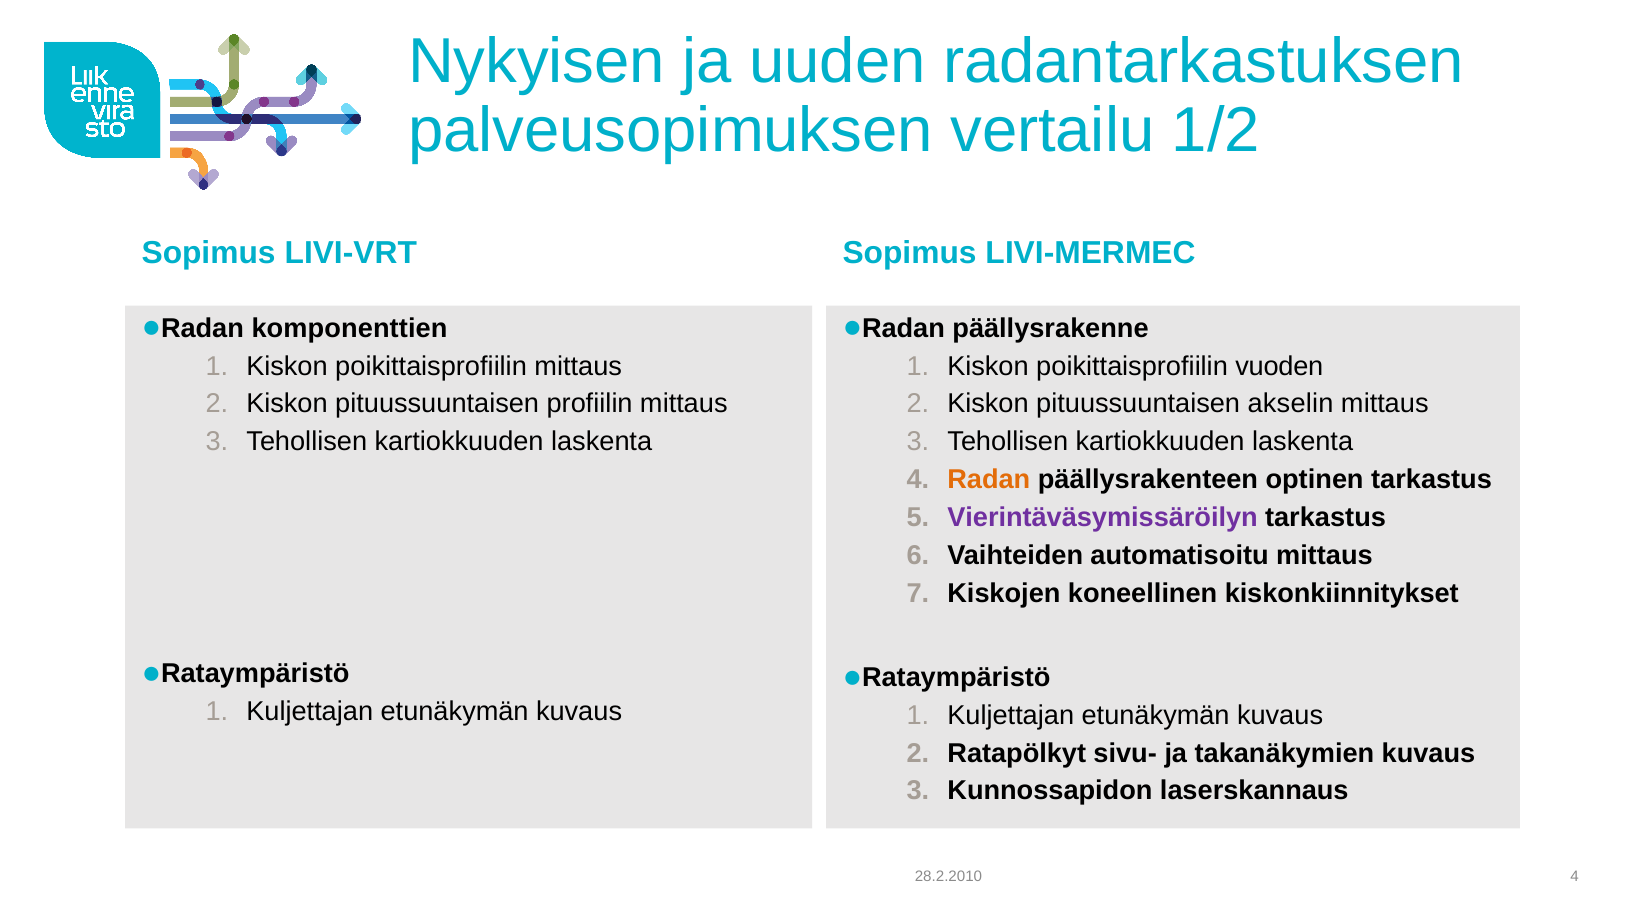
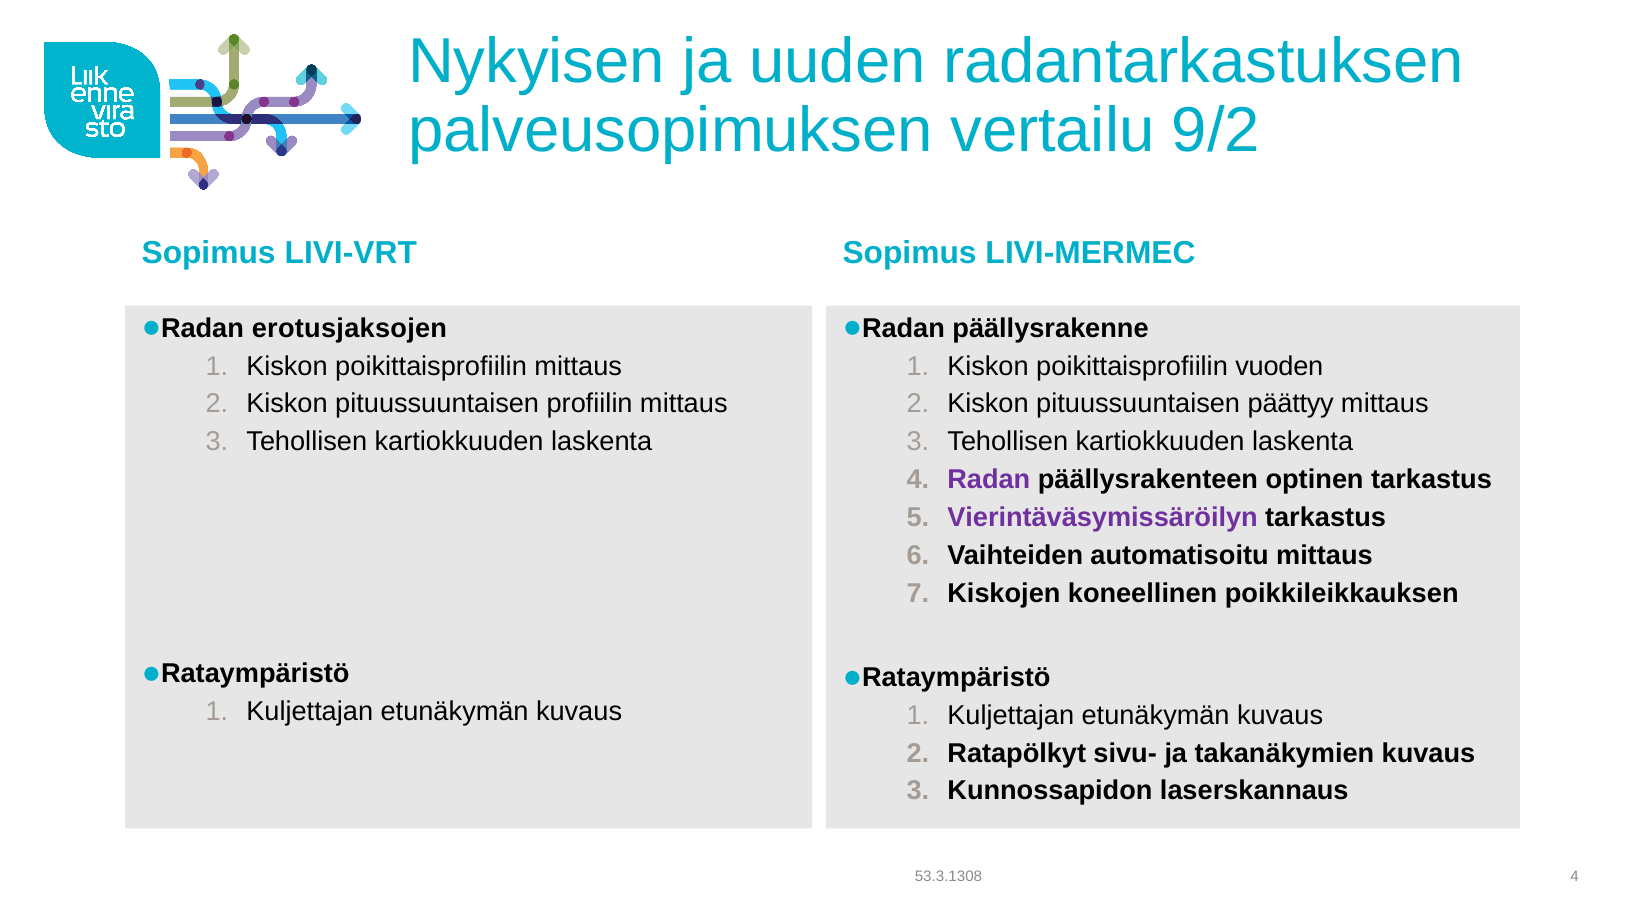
1/2: 1/2 -> 9/2
komponenttien: komponenttien -> erotusjaksojen
akselin: akselin -> päättyy
Radan colour: orange -> purple
kiskonkiinnitykset: kiskonkiinnitykset -> poikkileikkauksen
28.2.2010: 28.2.2010 -> 53.3.1308
